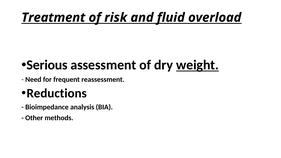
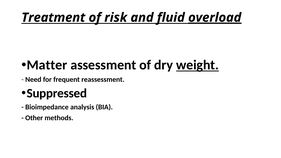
overload underline: none -> present
Serious: Serious -> Matter
Reductions: Reductions -> Suppressed
